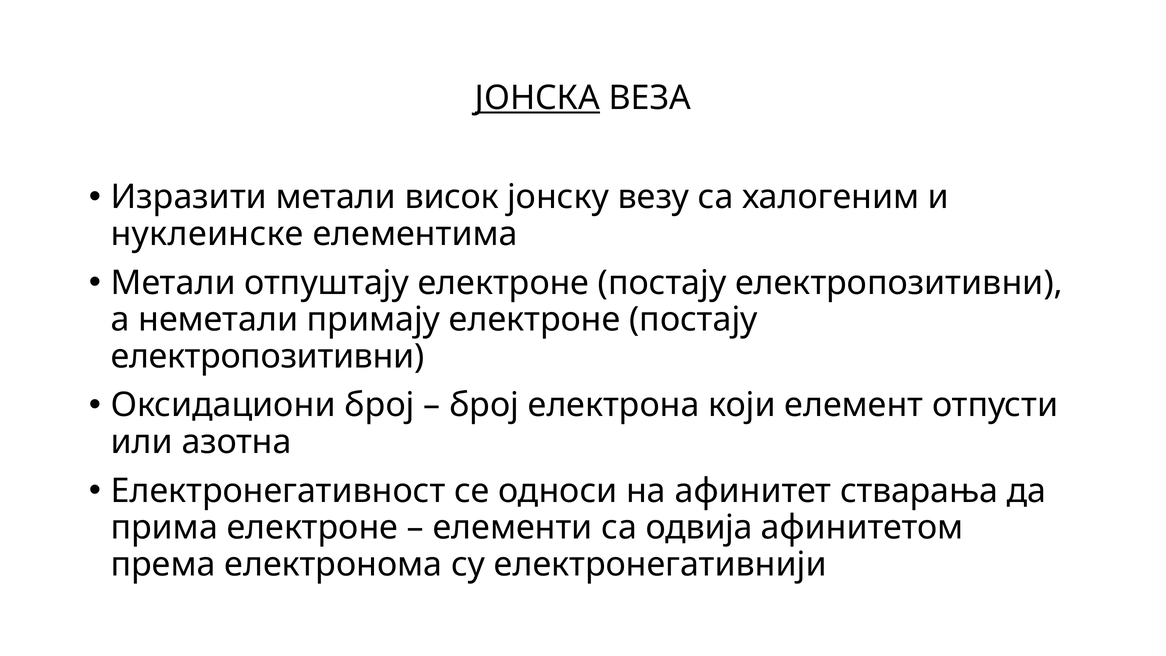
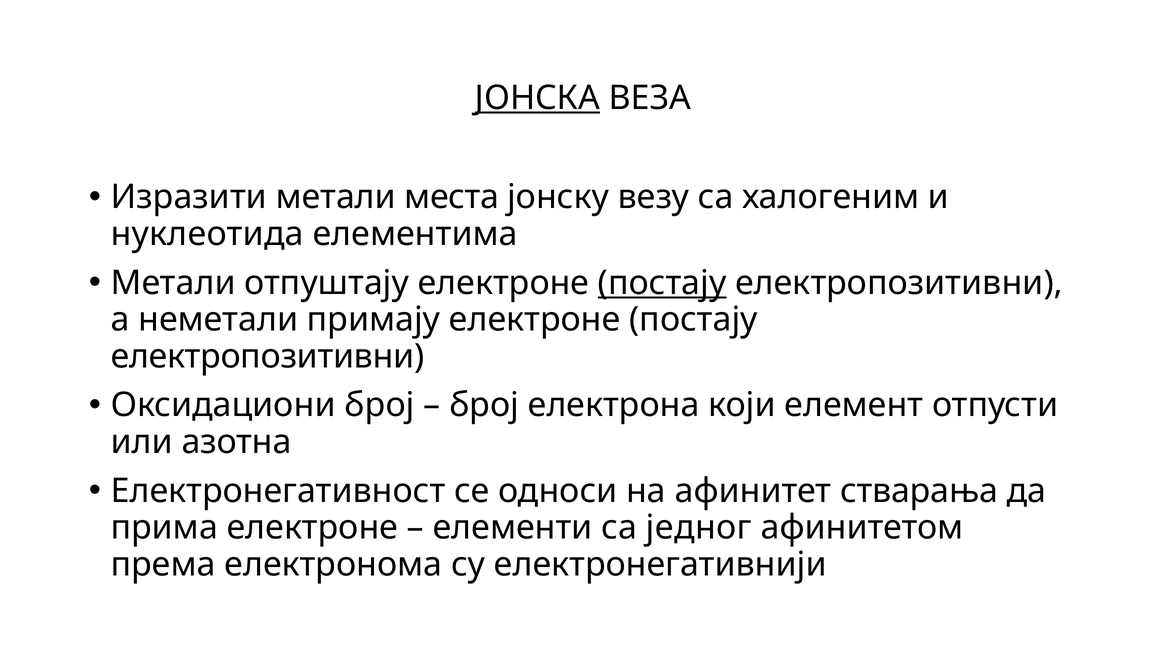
висок: висок -> места
нуклеинске: нуклеинске -> нуклеотида
постају at (662, 283) underline: none -> present
одвија: одвија -> jeдног
